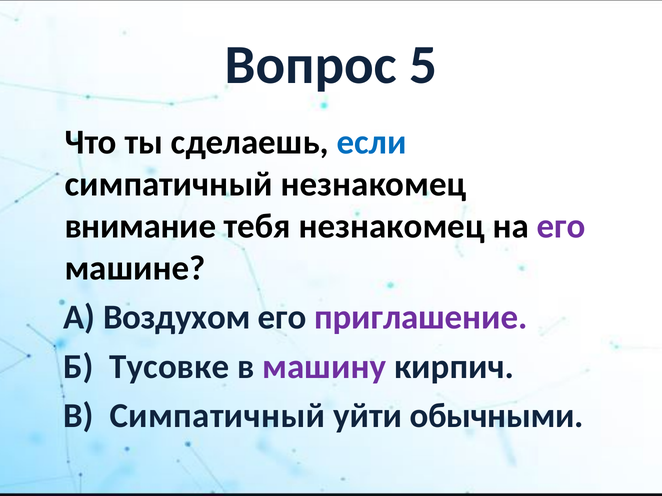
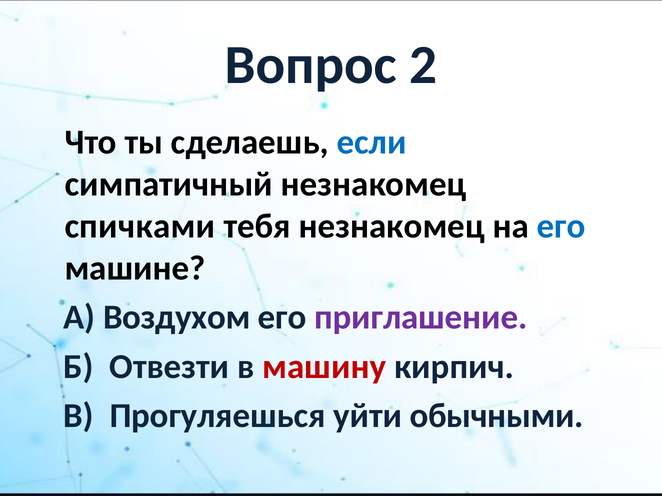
5: 5 -> 2
внимание: внимание -> спичками
его at (561, 226) colour: purple -> blue
Тусовке: Тусовке -> Отвезти
машину colour: purple -> red
В Симпатичный: Симпатичный -> Прогуляешься
